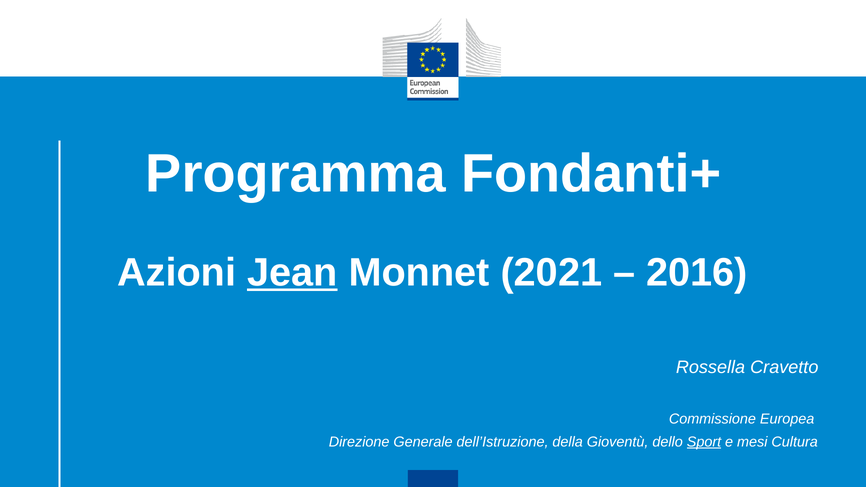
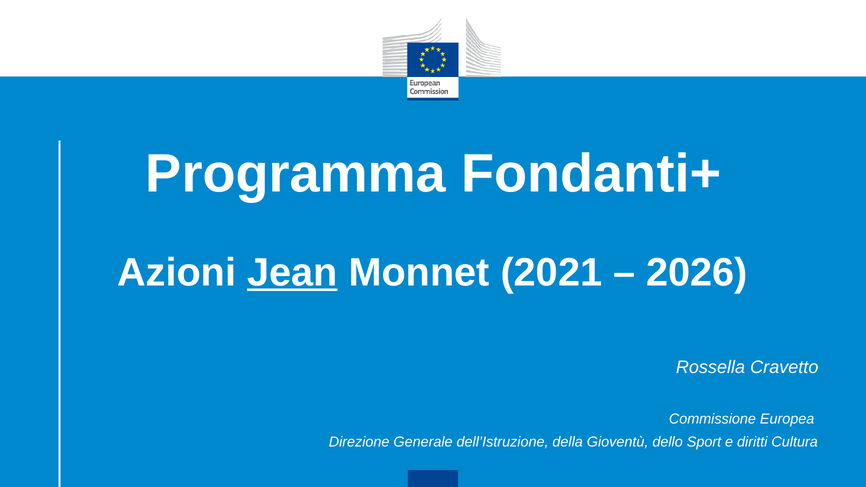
2016: 2016 -> 2026
Sport underline: present -> none
mesi: mesi -> diritti
